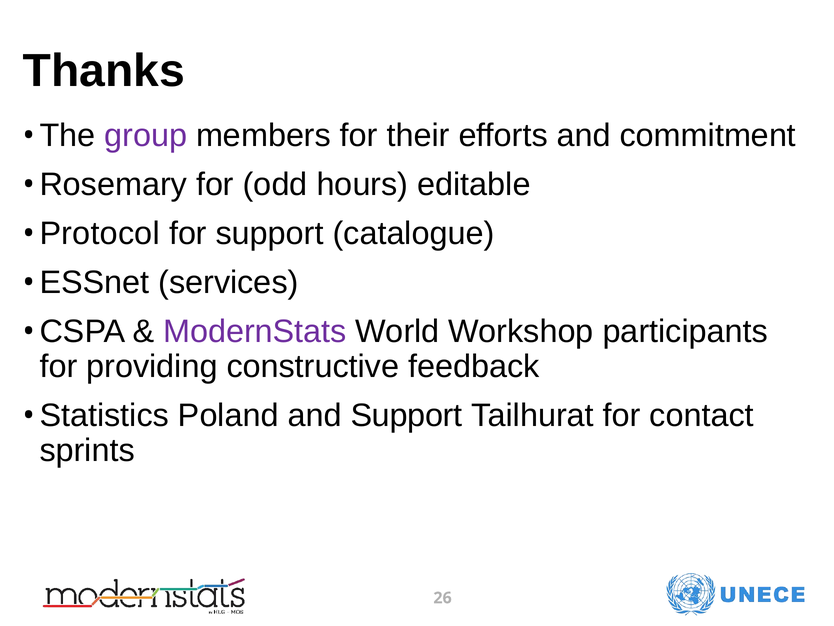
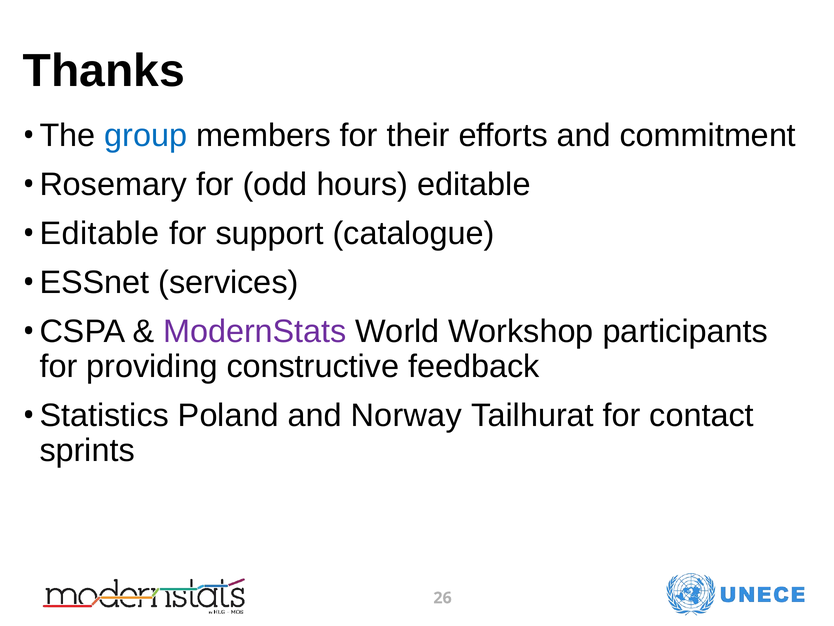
group colour: purple -> blue
Protocol at (100, 233): Protocol -> Editable
and Support: Support -> Norway
